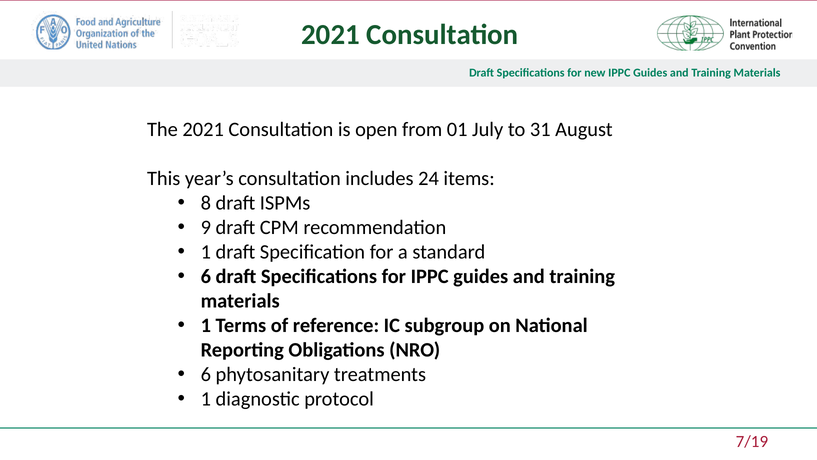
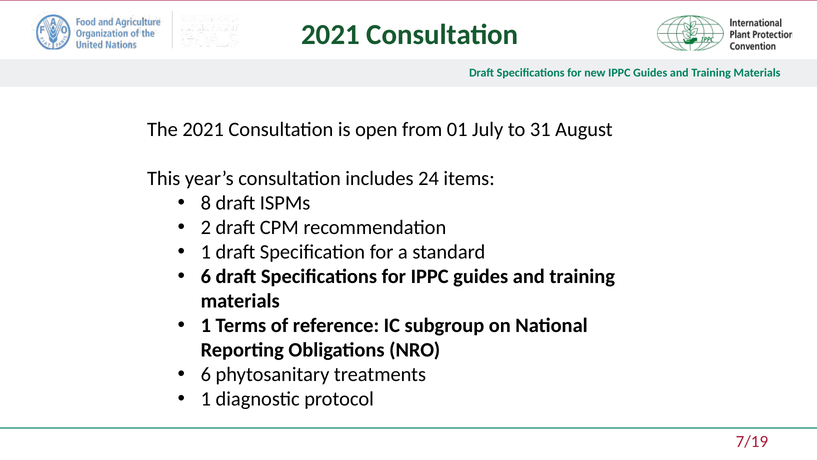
9: 9 -> 2
